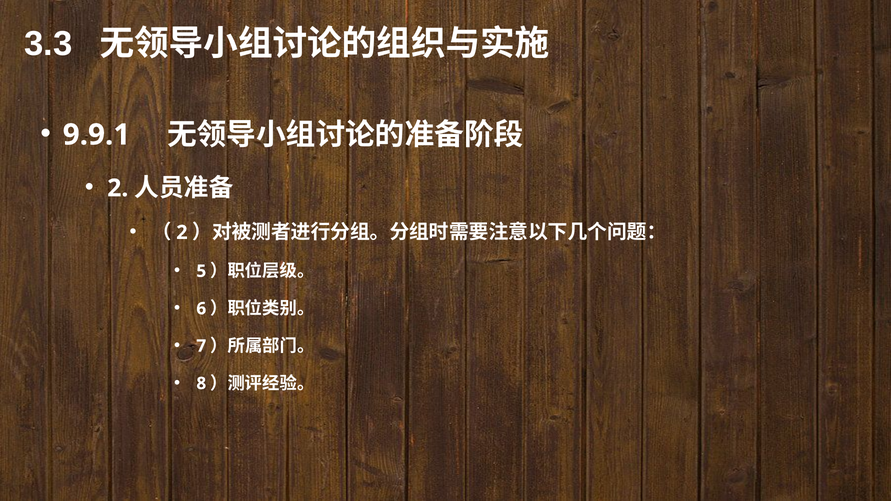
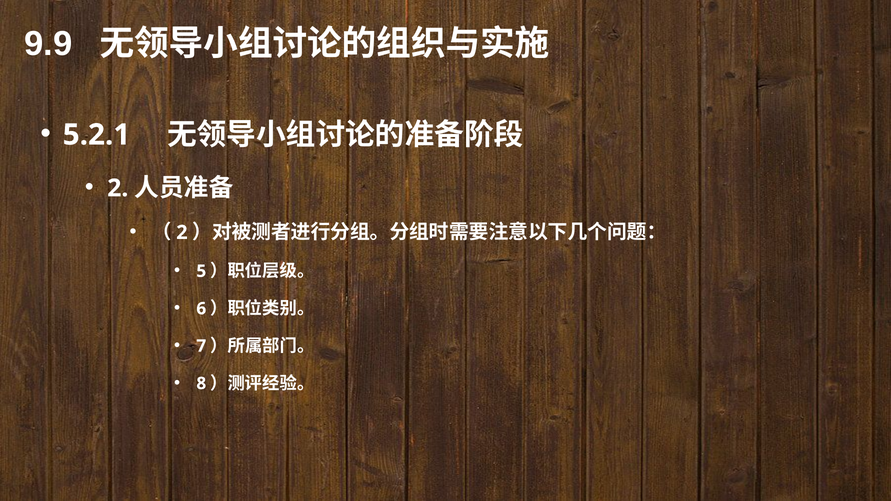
3.3: 3.3 -> 9.9
9.9.1: 9.9.1 -> 5.2.1
